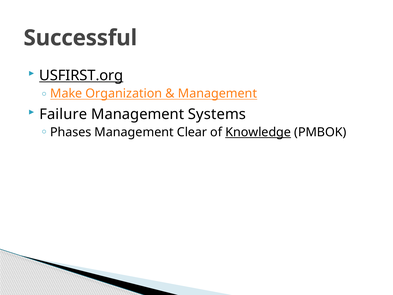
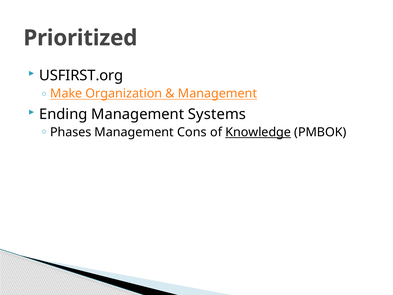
Successful: Successful -> Prioritized
USFIRST.org underline: present -> none
Failure: Failure -> Ending
Clear: Clear -> Cons
